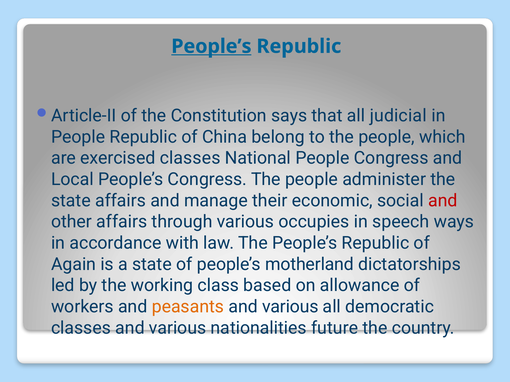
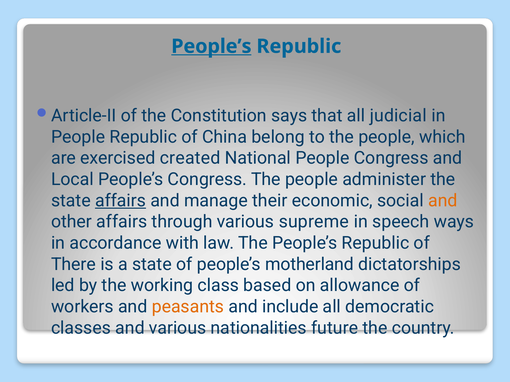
exercised classes: classes -> created
affairs at (121, 201) underline: none -> present
and at (443, 201) colour: red -> orange
occupies: occupies -> supreme
Again: Again -> There
various at (290, 307): various -> include
